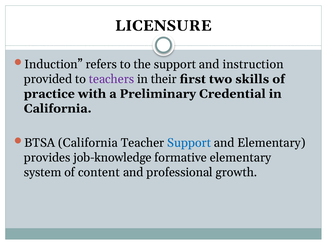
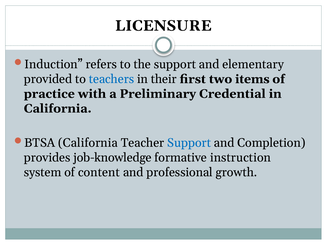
instruction: instruction -> elementary
teachers colour: purple -> blue
skills: skills -> items
and Elementary: Elementary -> Completion
formative elementary: elementary -> instruction
